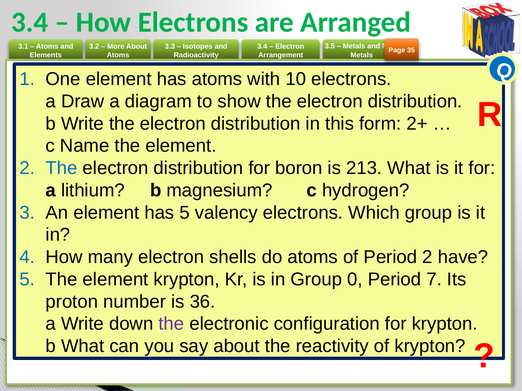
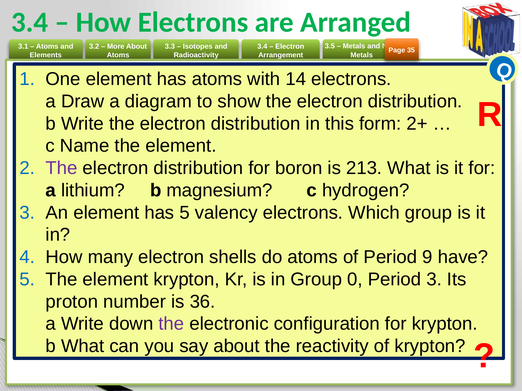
10: 10 -> 14
The at (62, 168) colour: blue -> purple
Period 2: 2 -> 9
Period 7: 7 -> 3
